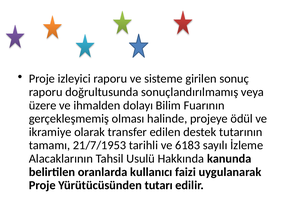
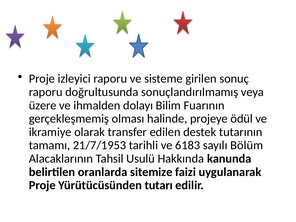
İzleme: İzleme -> Bölüm
kullanıcı: kullanıcı -> sitemize
